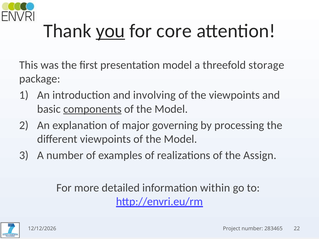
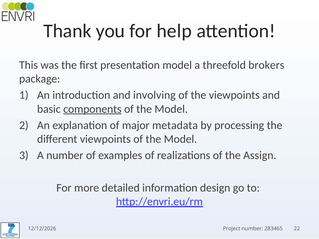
you underline: present -> none
core: core -> help
storage: storage -> brokers
governing: governing -> metadata
within: within -> design
